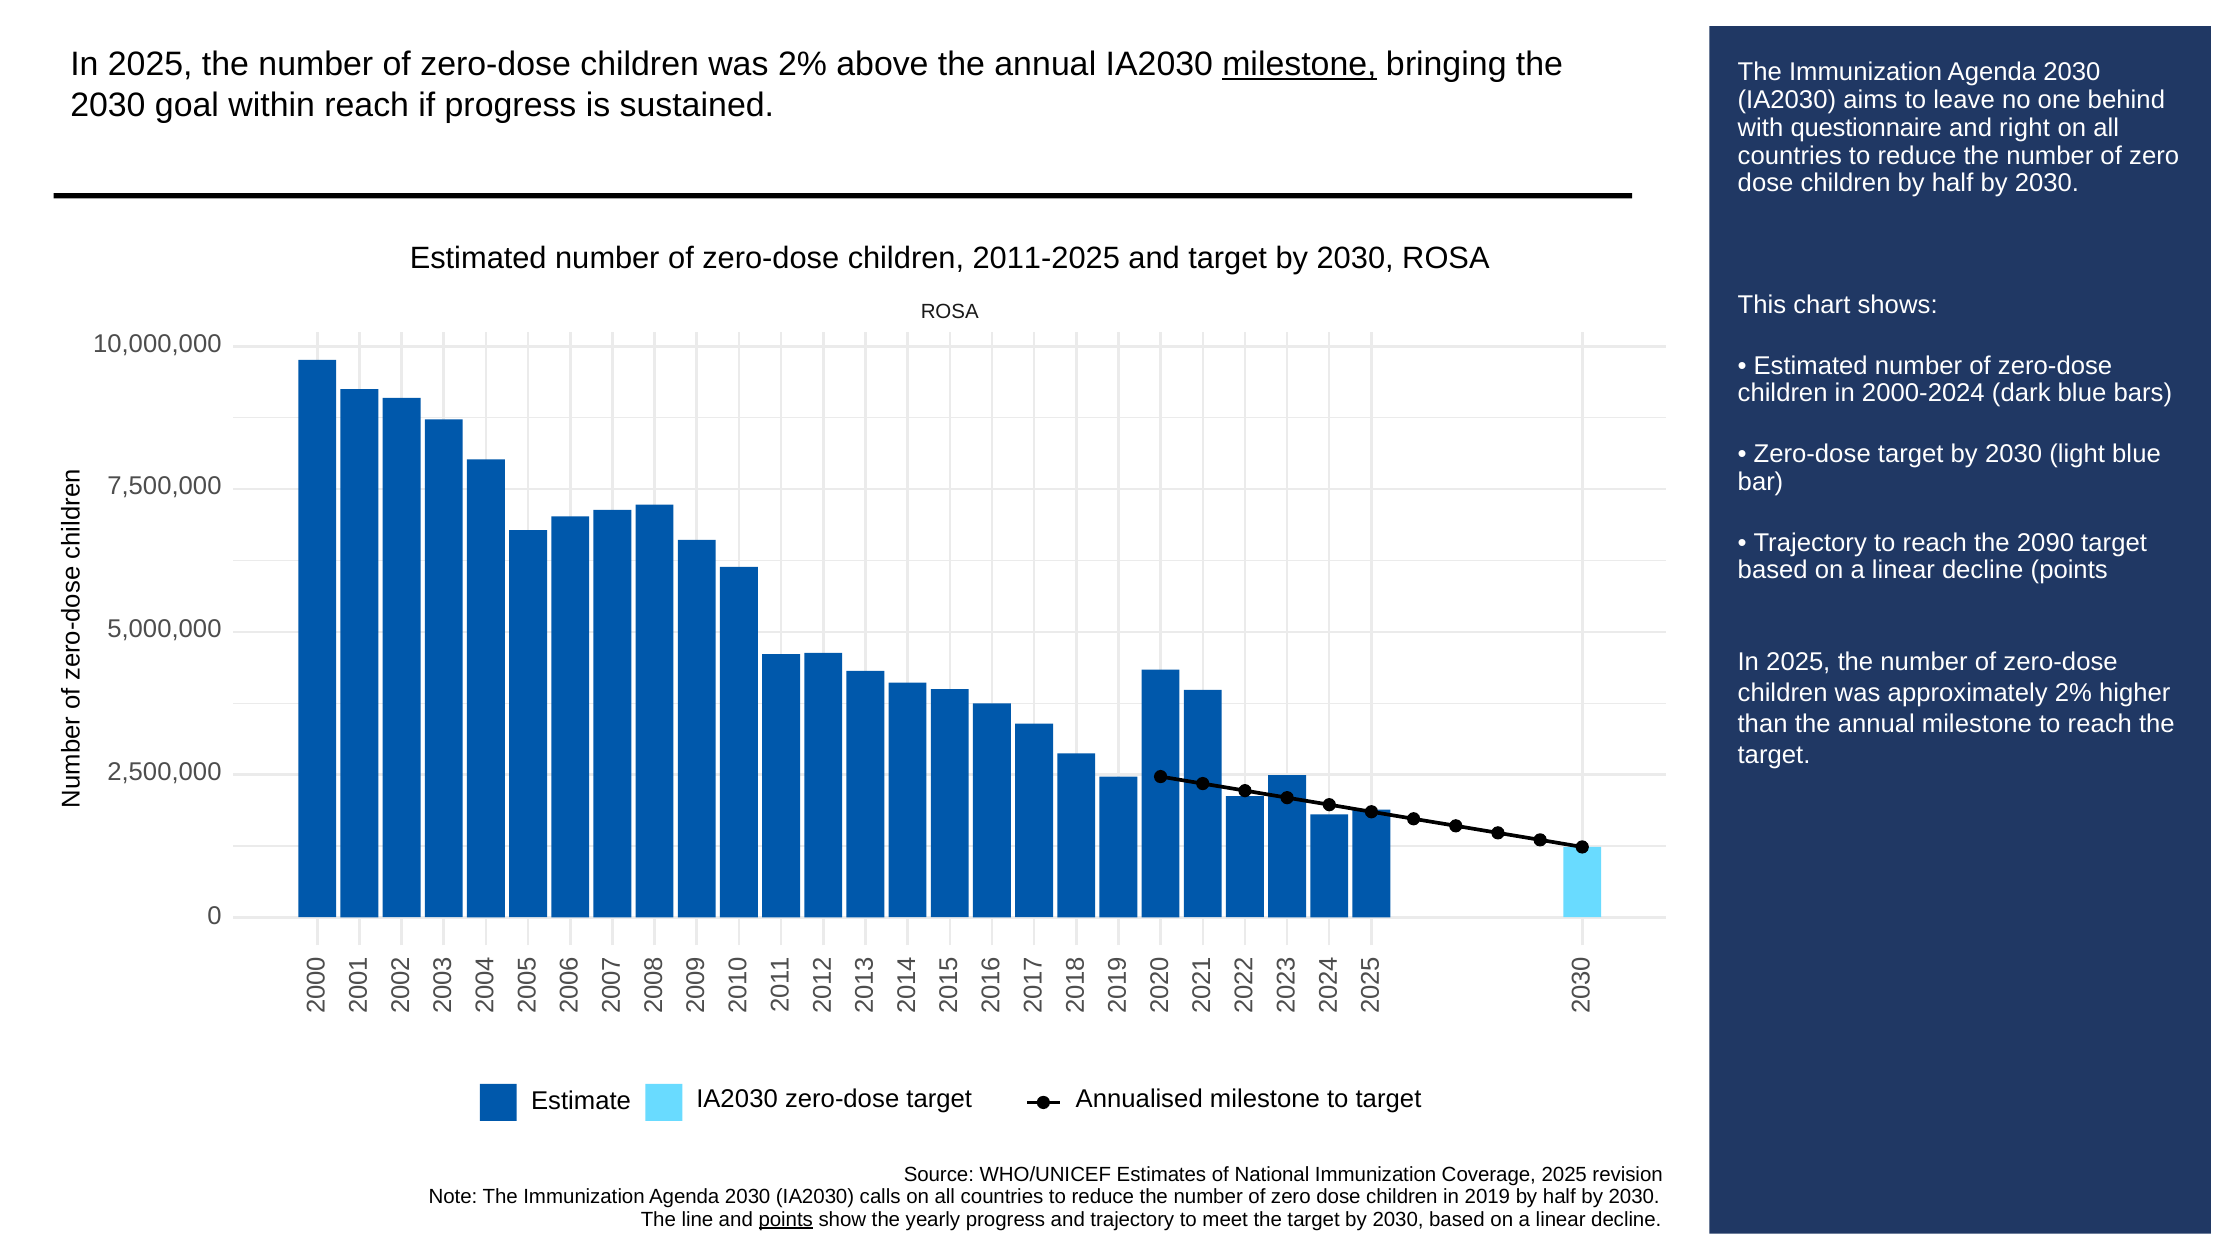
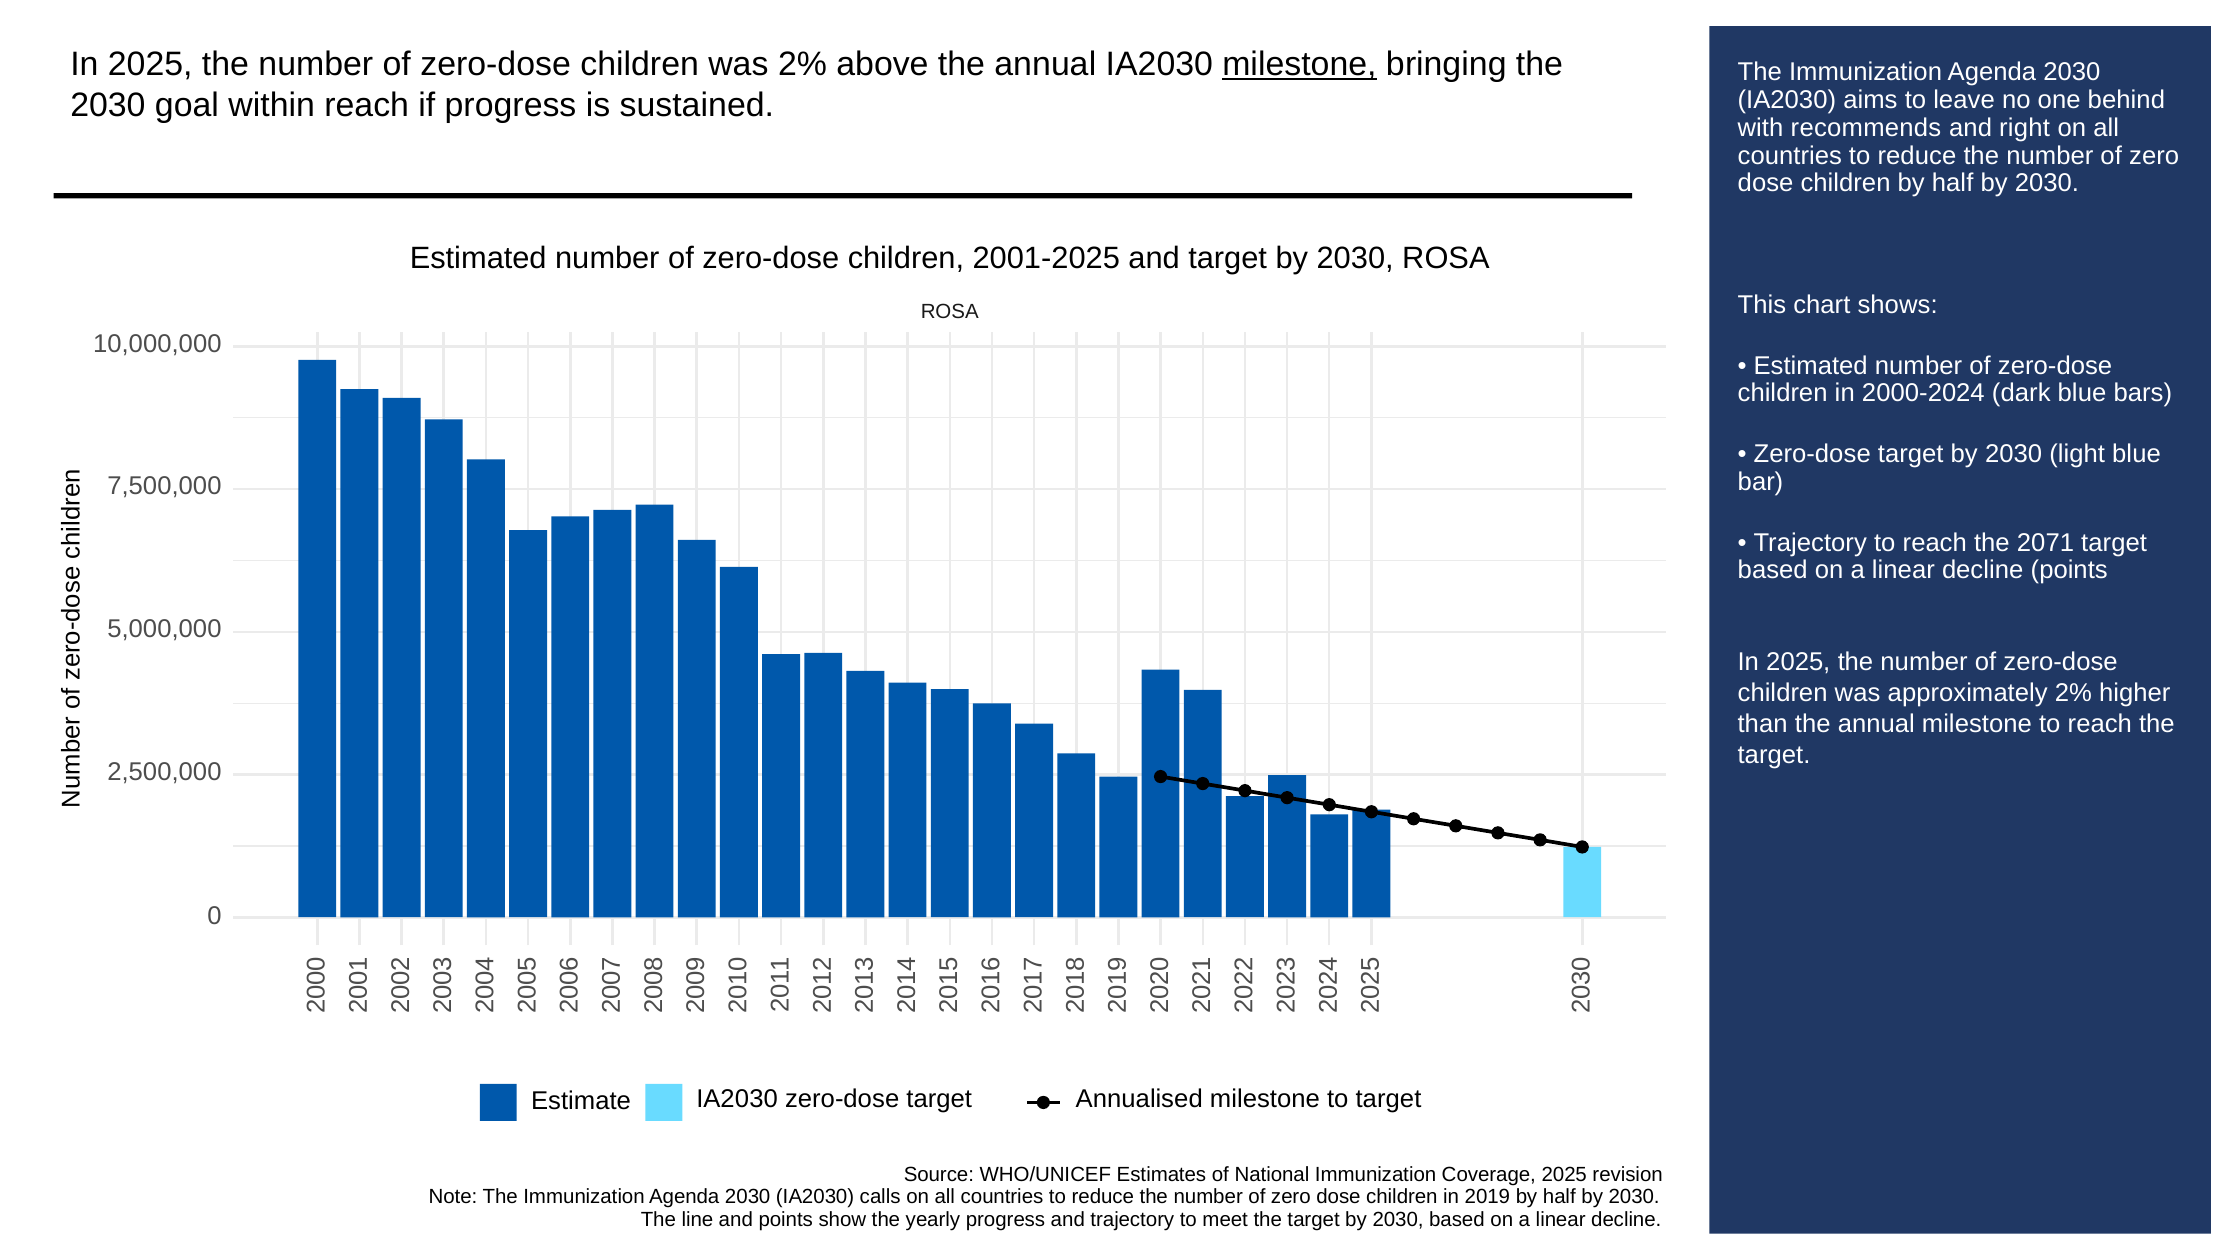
questionnaire: questionnaire -> recommends
2011-2025: 2011-2025 -> 2001-2025
2090: 2090 -> 2071
points at (786, 1219) underline: present -> none
